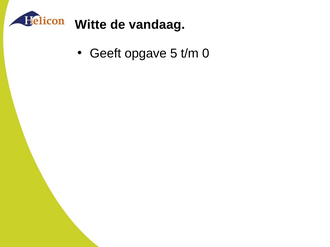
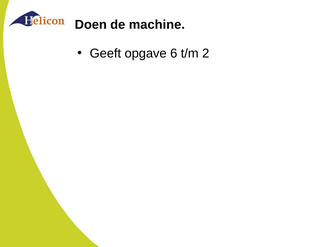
Witte: Witte -> Doen
vandaag: vandaag -> machine
5: 5 -> 6
0: 0 -> 2
